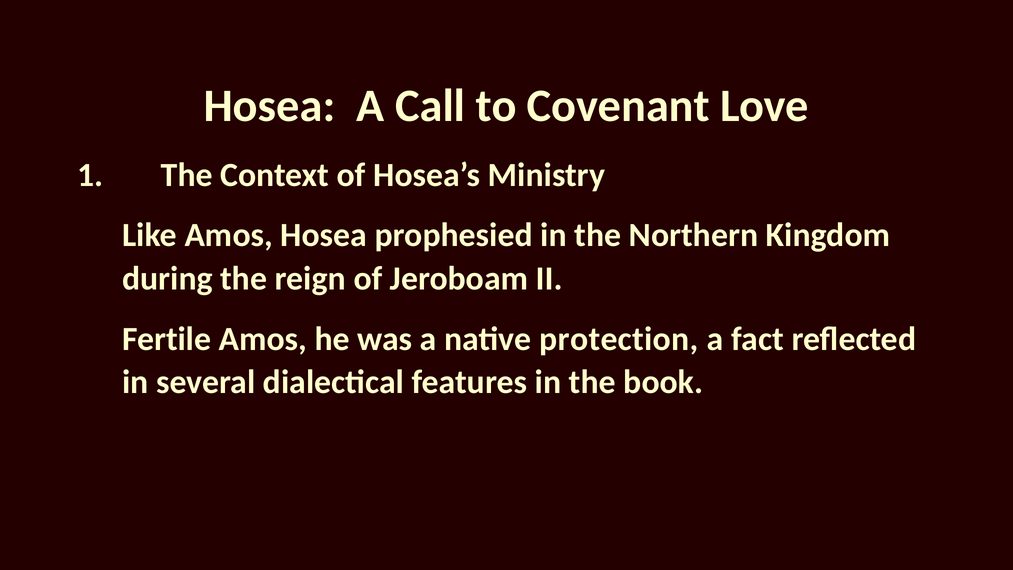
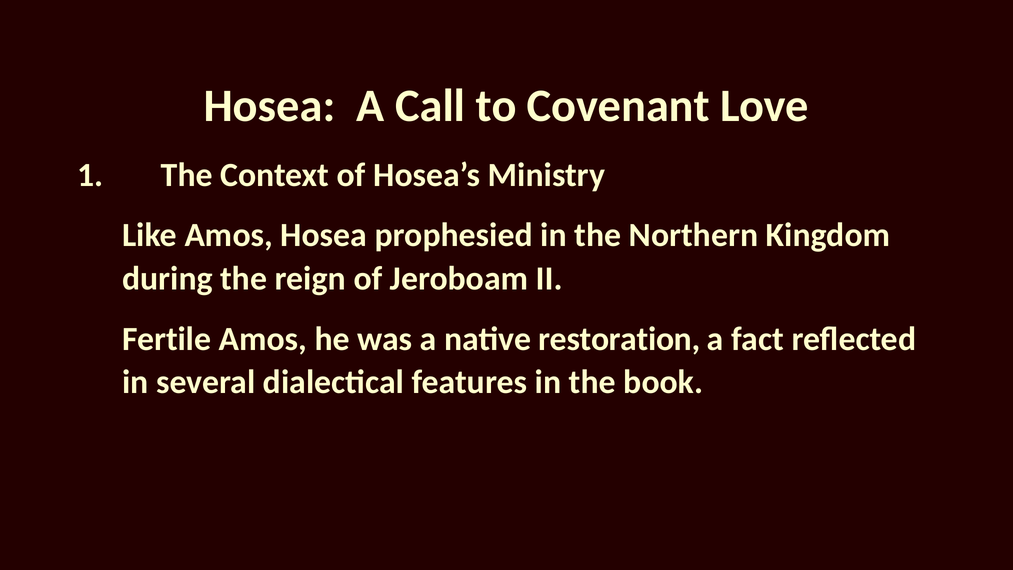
protection: protection -> restoration
